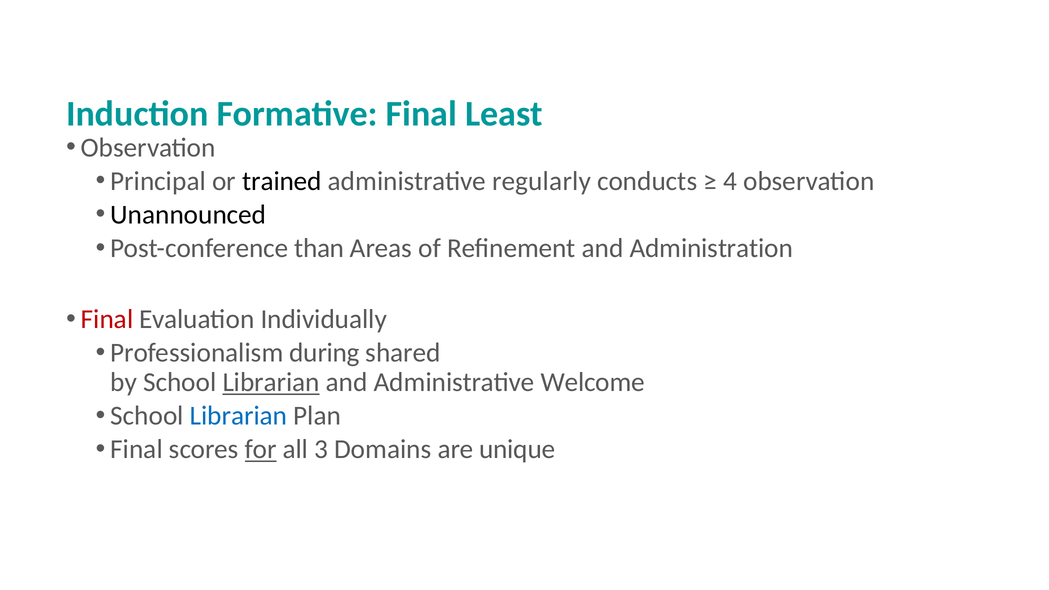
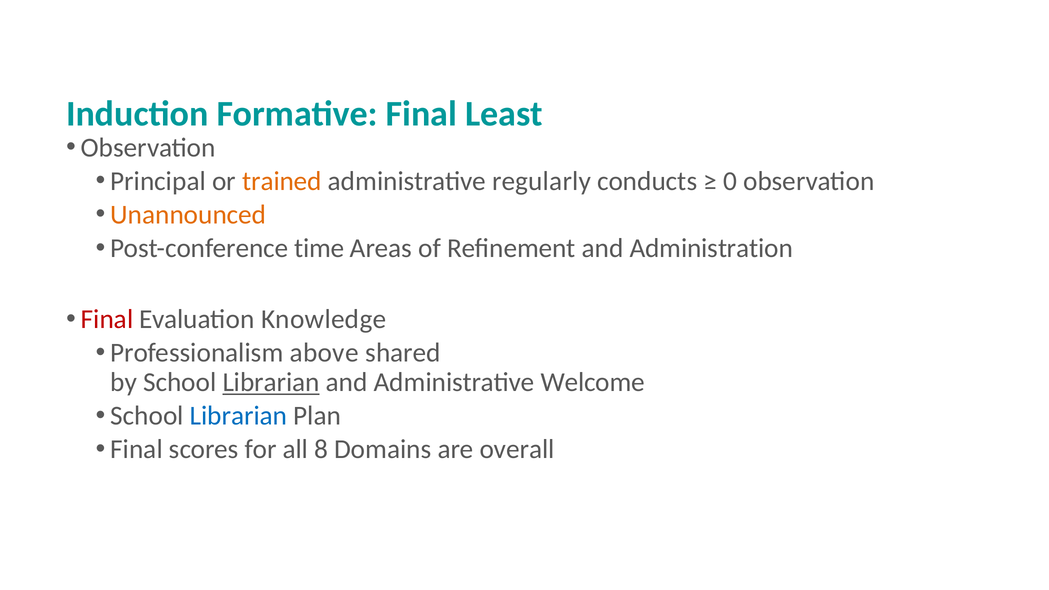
trained colour: black -> orange
4: 4 -> 0
Unannounced colour: black -> orange
than: than -> time
Individually: Individually -> Knowledge
during: during -> above
for underline: present -> none
3: 3 -> 8
unique: unique -> overall
